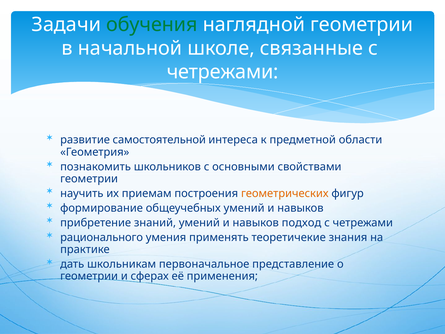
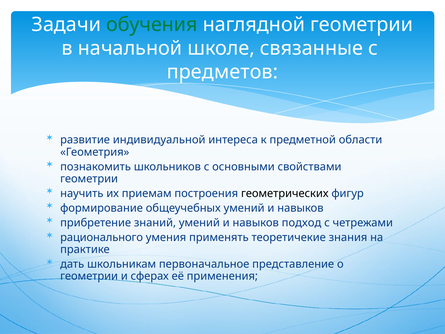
четрежами at (223, 72): четрежами -> предметов
самостоятельной: самостоятельной -> индивидуальной
геометрических colour: orange -> black
